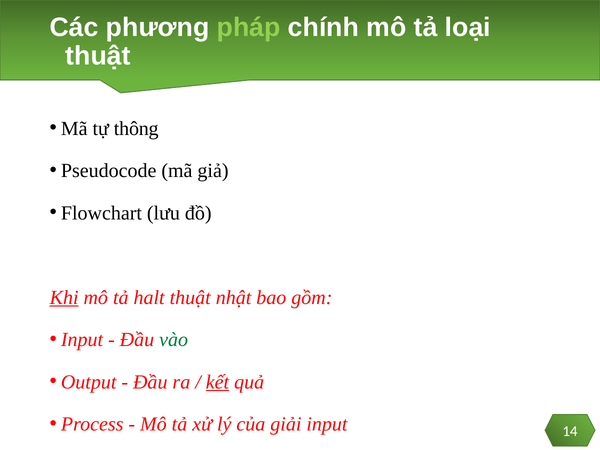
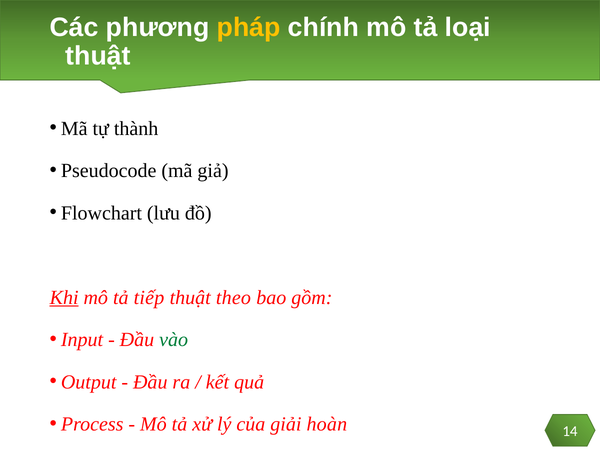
pháp colour: light green -> yellow
thông: thông -> thành
halt: halt -> tiếp
nhật: nhật -> theo
kết underline: present -> none
giải input: input -> hoàn
